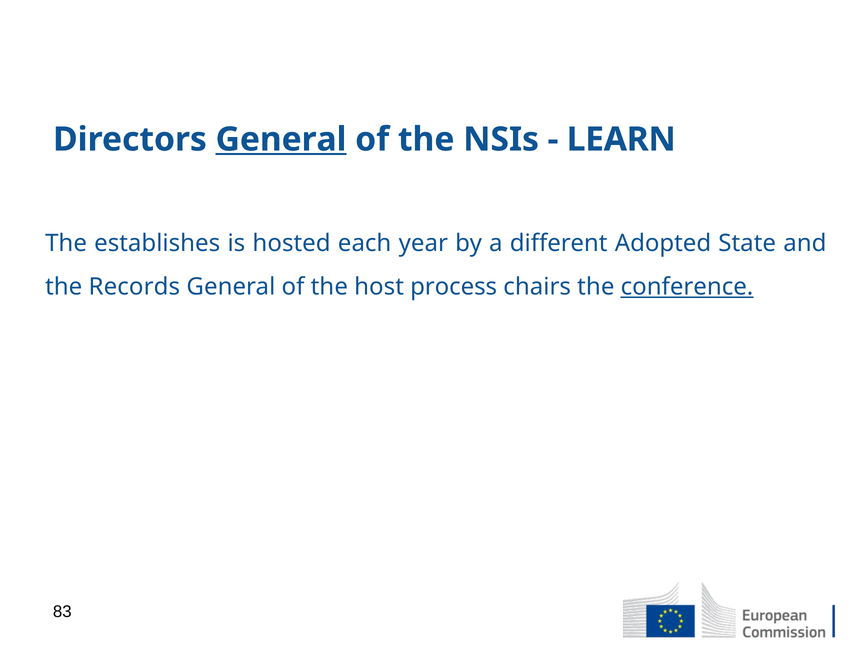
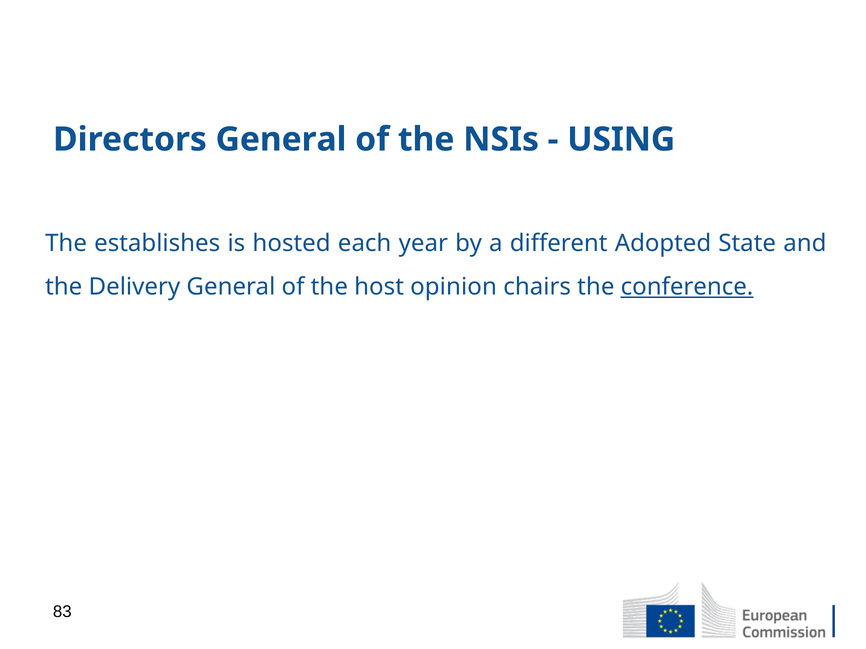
General at (281, 140) underline: present -> none
LEARN: LEARN -> USING
Records: Records -> Delivery
process: process -> opinion
